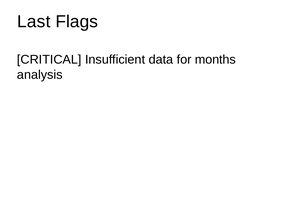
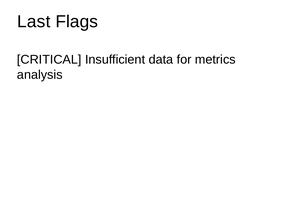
months: months -> metrics
